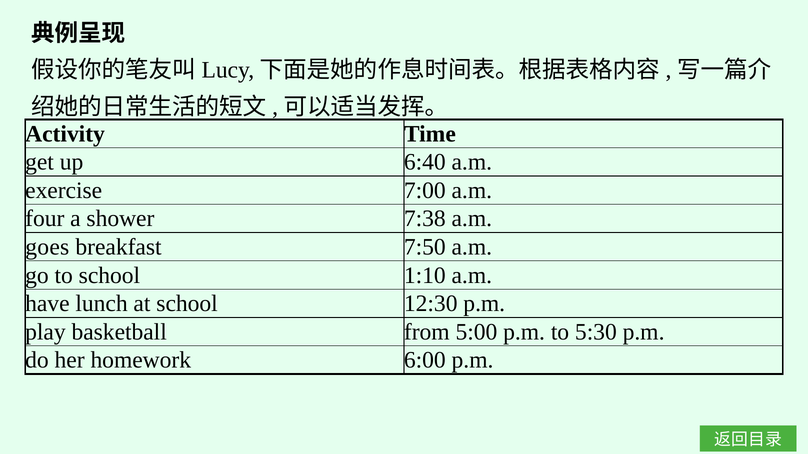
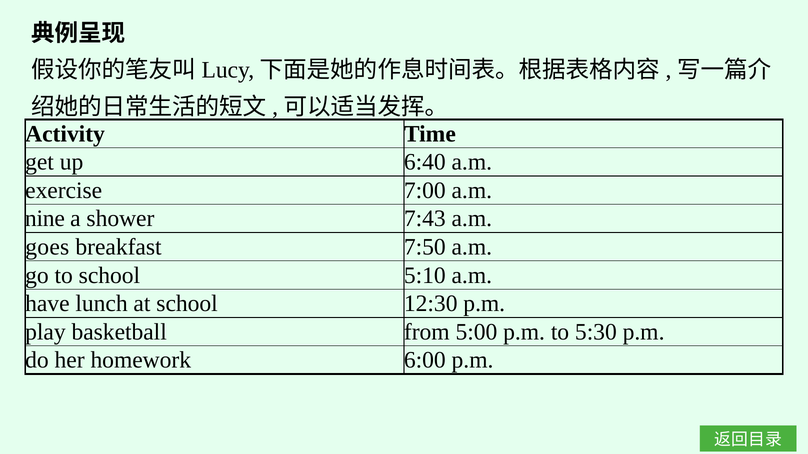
four: four -> nine
7:38: 7:38 -> 7:43
1:10: 1:10 -> 5:10
